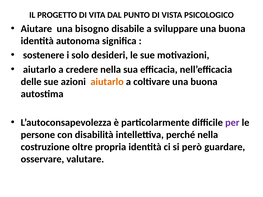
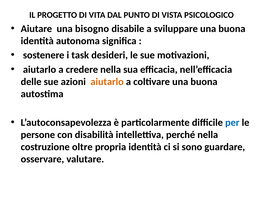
solo: solo -> task
per colour: purple -> blue
però: però -> sono
